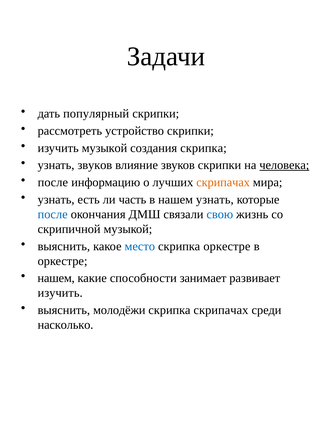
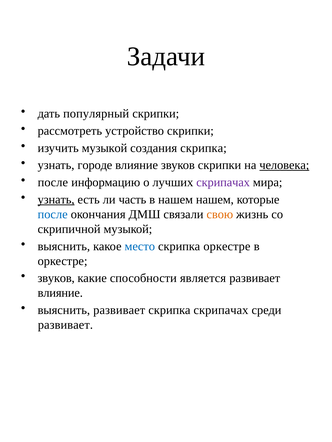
узнать звуков: звуков -> городе
скрипачах at (223, 183) colour: orange -> purple
узнать at (56, 200) underline: none -> present
нашем узнать: узнать -> нашем
свою colour: blue -> orange
нашем at (56, 279): нашем -> звуков
занимает: занимает -> является
изучить at (60, 293): изучить -> влияние
выяснить молодёжи: молодёжи -> развивает
насколько at (66, 325): насколько -> развивает
